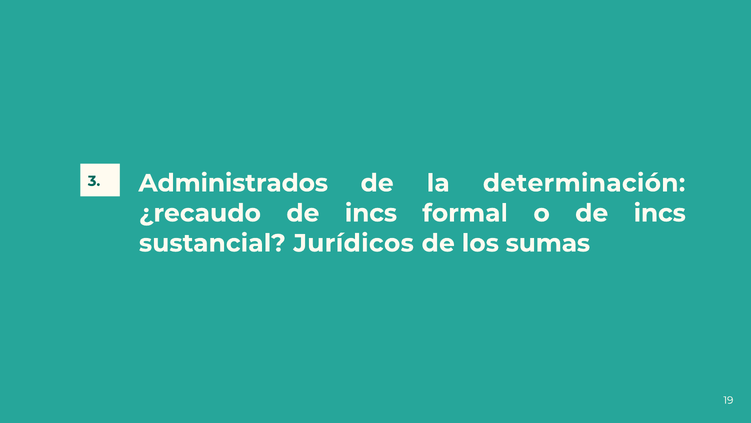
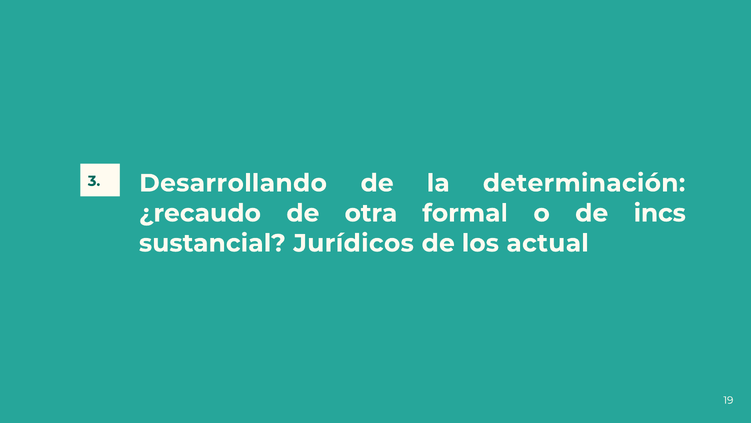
Administrados: Administrados -> Desarrollando
¿recaudo de incs: incs -> otra
sumas: sumas -> actual
